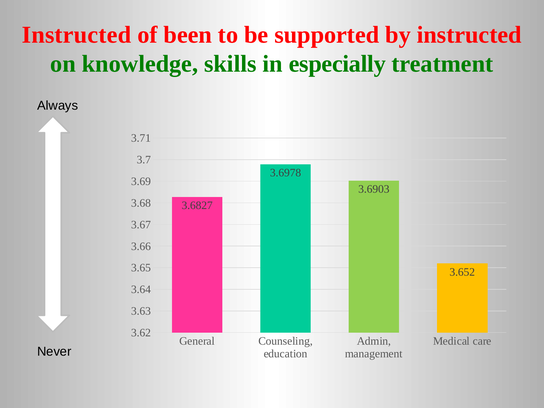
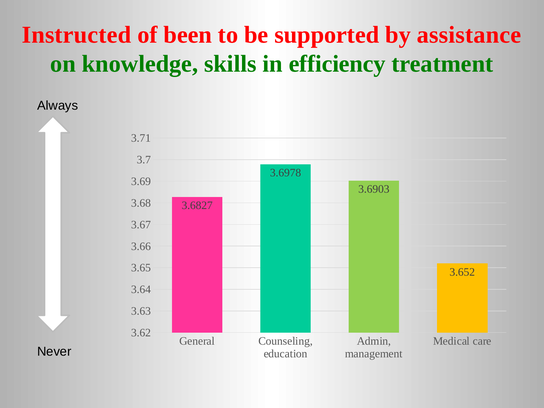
by instructed: instructed -> assistance
especially: especially -> efficiency
